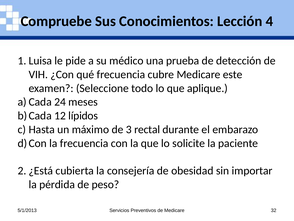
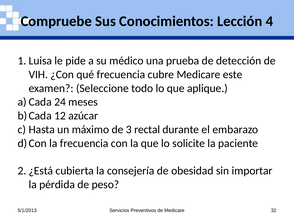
lípidos: lípidos -> azúcar
